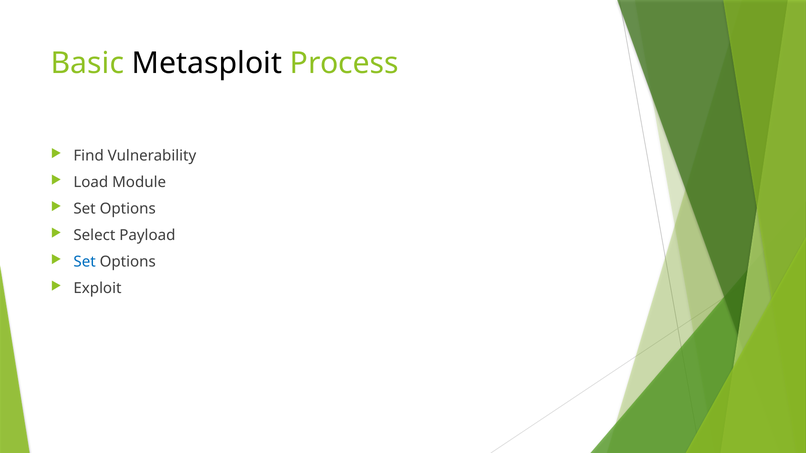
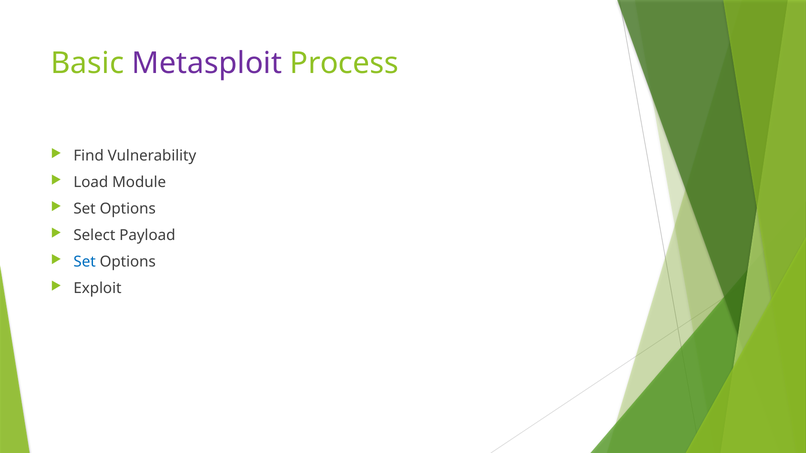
Metasploit colour: black -> purple
